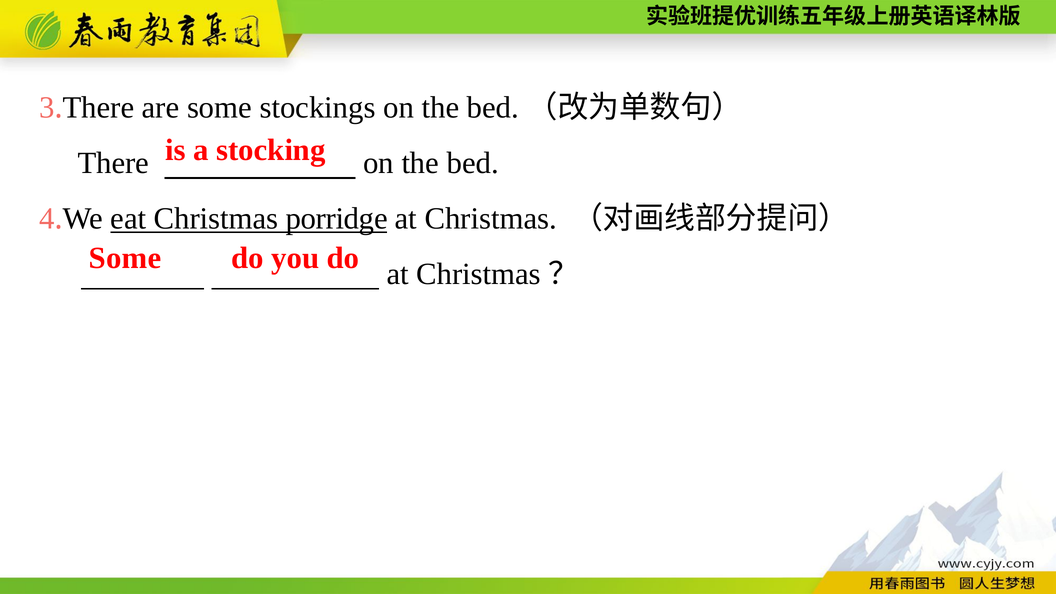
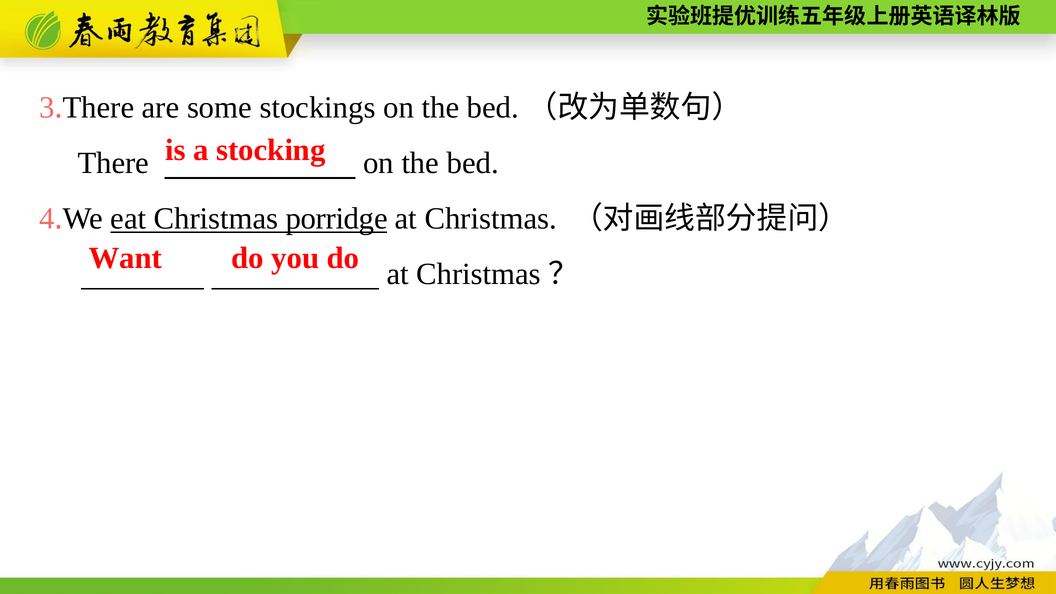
Some at (125, 258): Some -> Want
